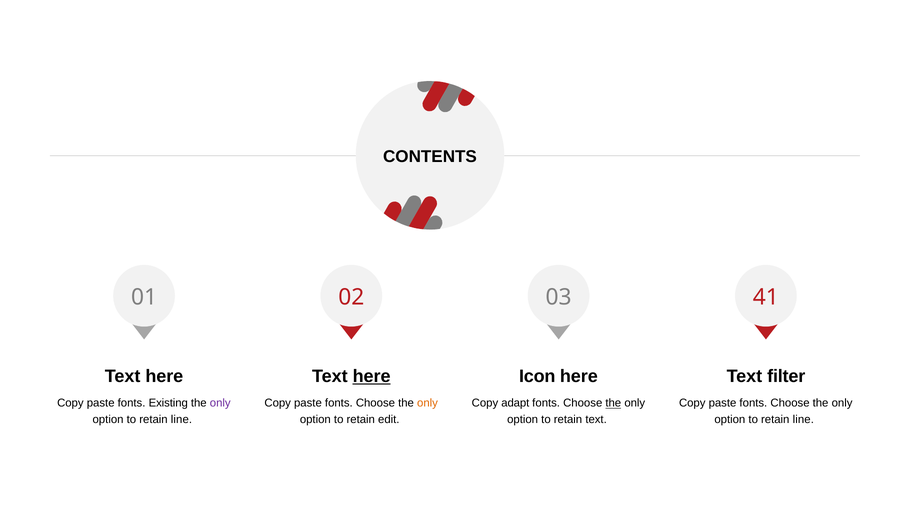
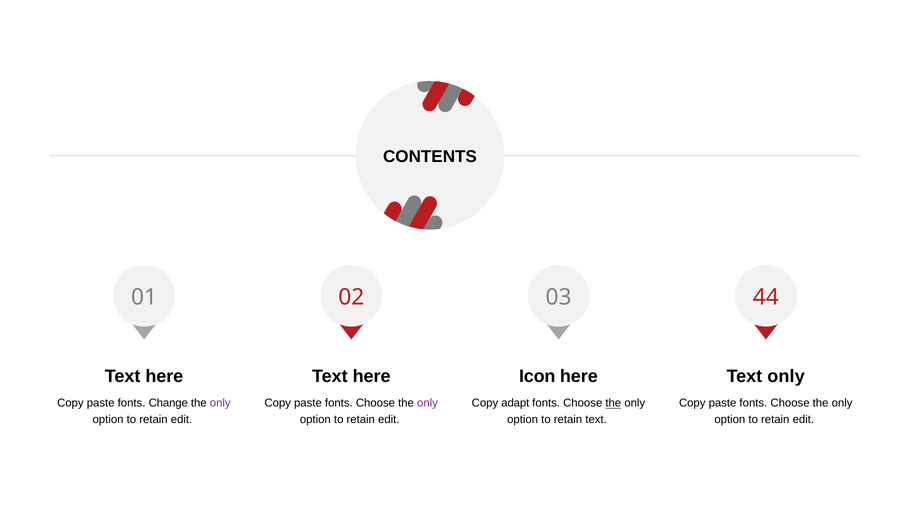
41: 41 -> 44
here at (372, 376) underline: present -> none
Text filter: filter -> only
Existing: Existing -> Change
only at (428, 403) colour: orange -> purple
line at (181, 419): line -> edit
line at (803, 419): line -> edit
